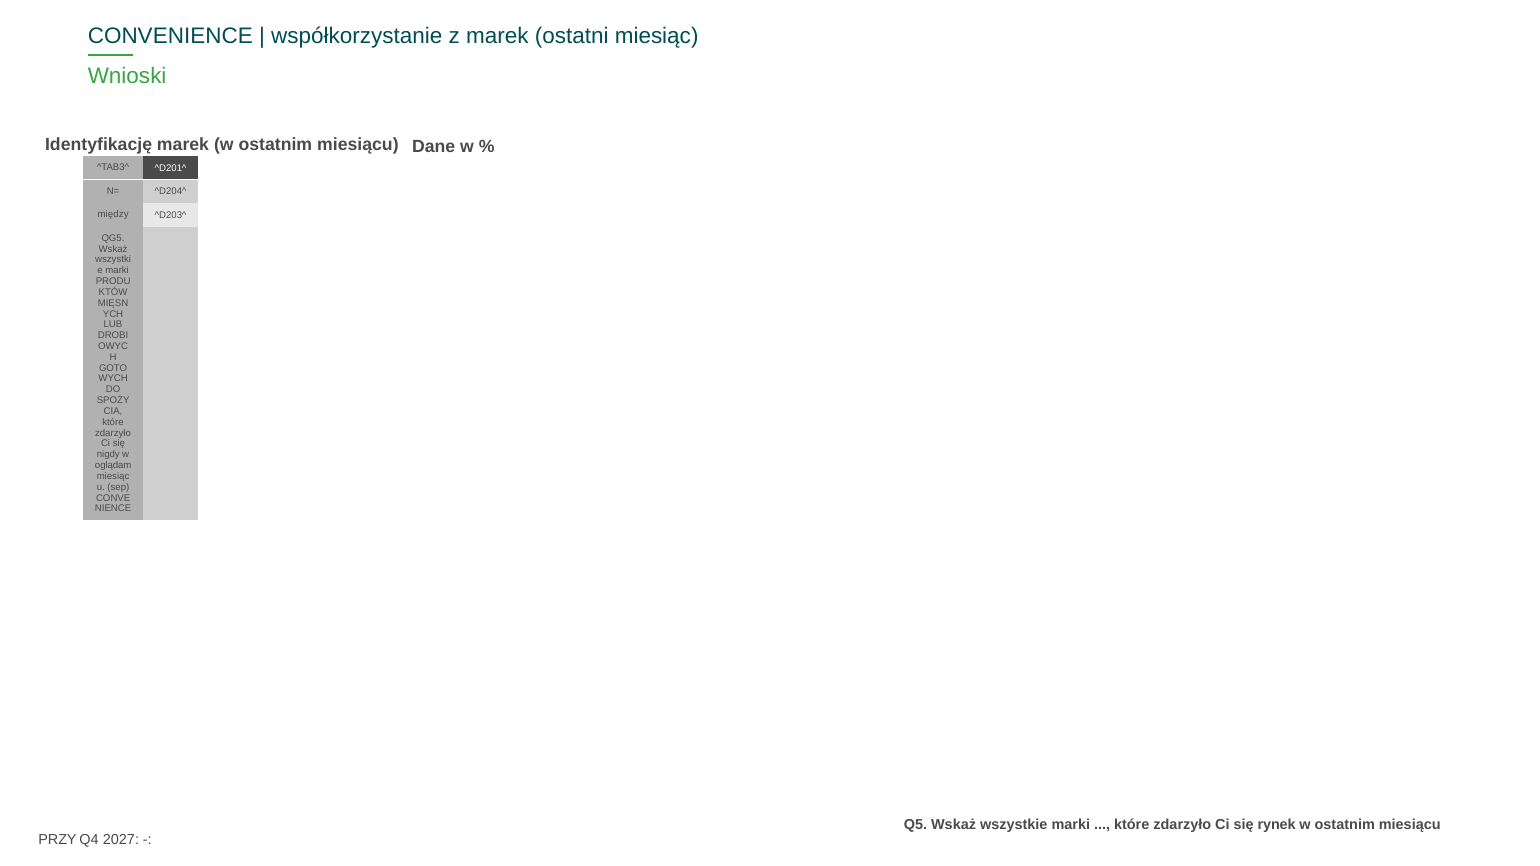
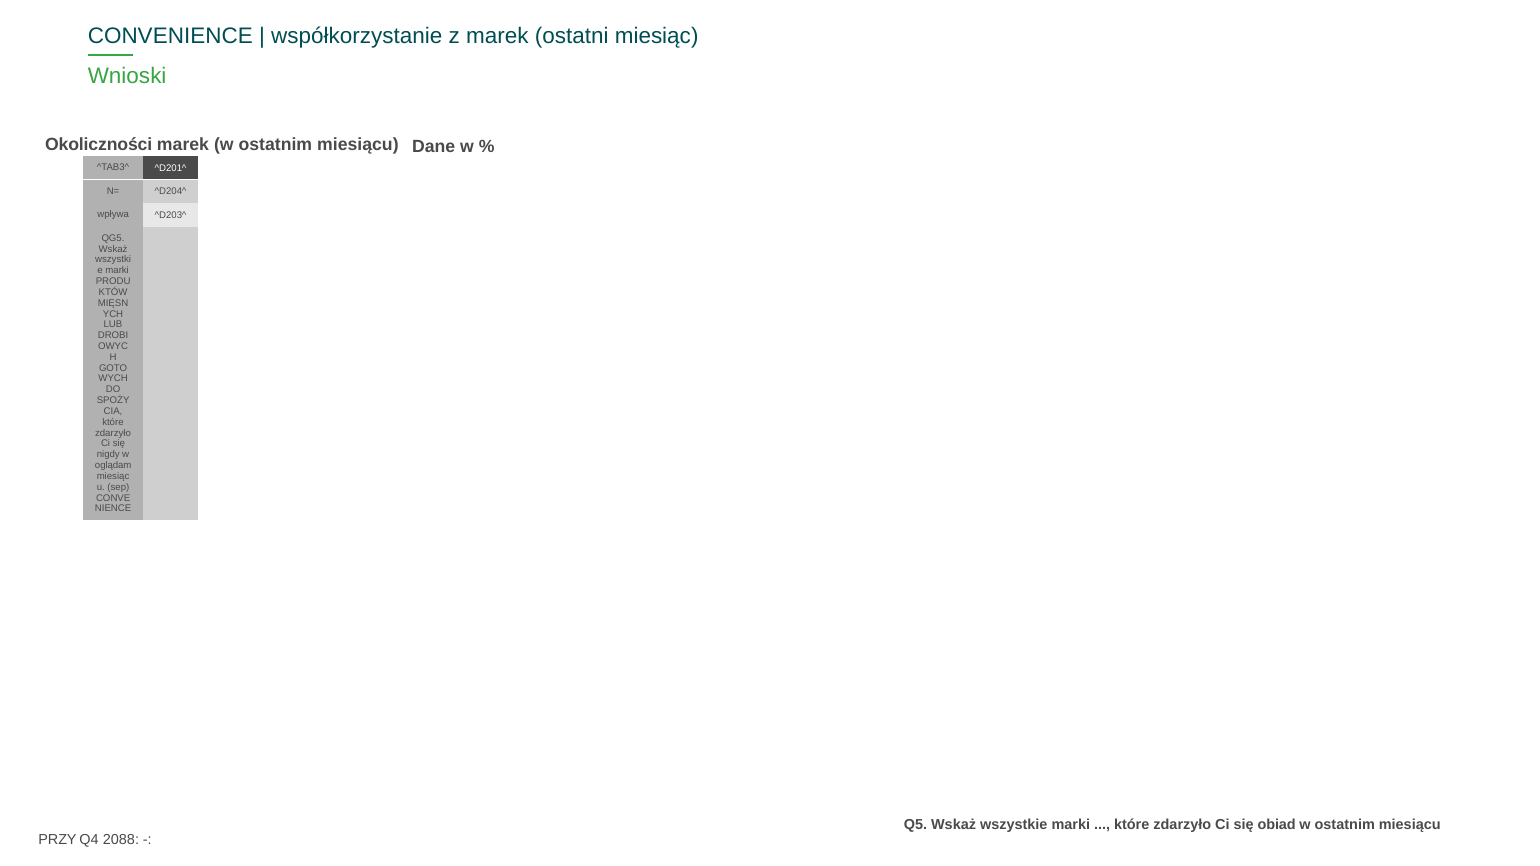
Identyfikację: Identyfikację -> Okoliczności
między: między -> wpływa
rynek: rynek -> obiad
2027: 2027 -> 2088
